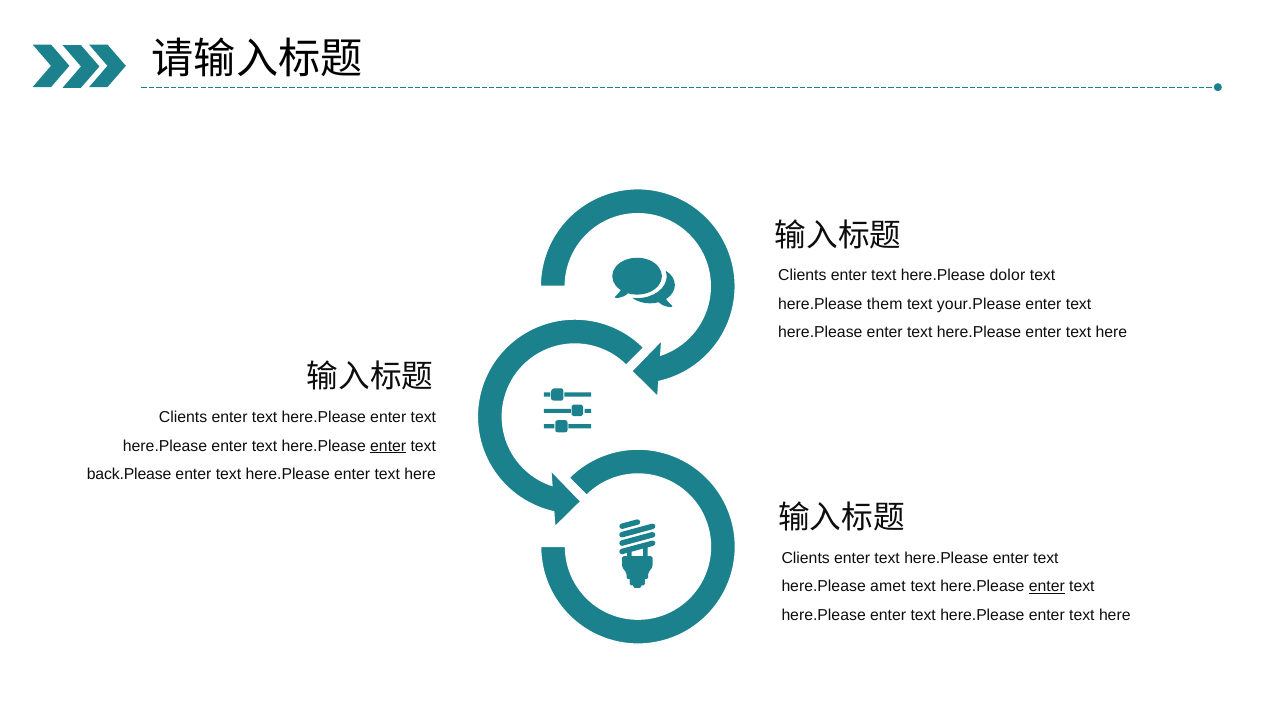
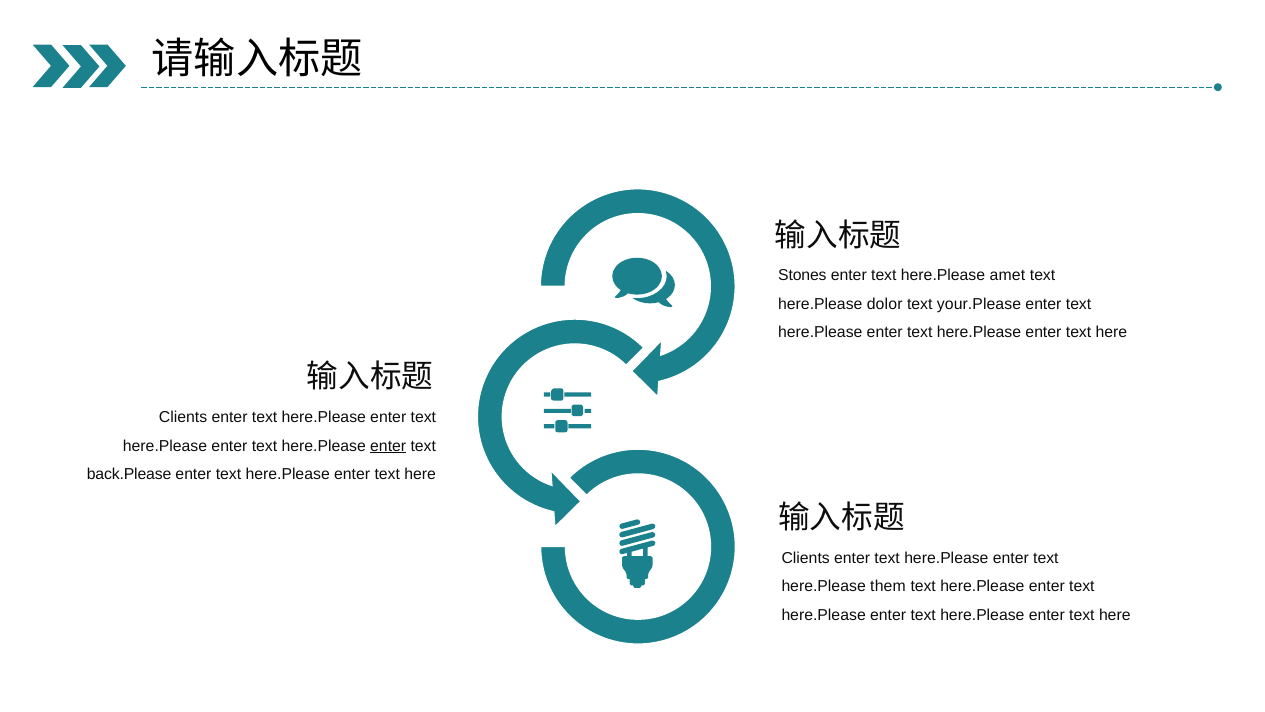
Clients at (802, 275): Clients -> Stones
dolor: dolor -> amet
them: them -> dolor
amet: amet -> them
enter at (1047, 586) underline: present -> none
